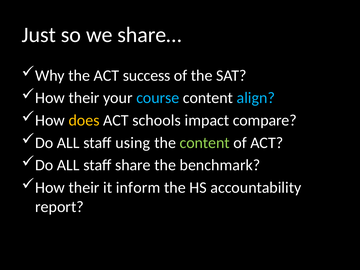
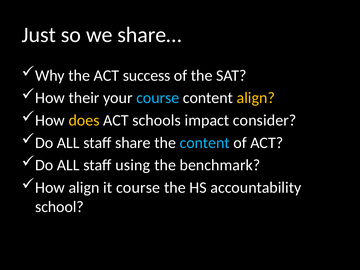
align at (256, 98) colour: light blue -> yellow
compare: compare -> consider
using: using -> share
content at (205, 143) colour: light green -> light blue
share: share -> using
their at (84, 188): their -> align
it inform: inform -> course
report: report -> school
